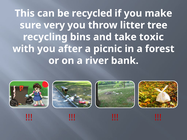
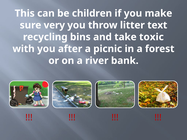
recycled: recycled -> children
tree: tree -> text
